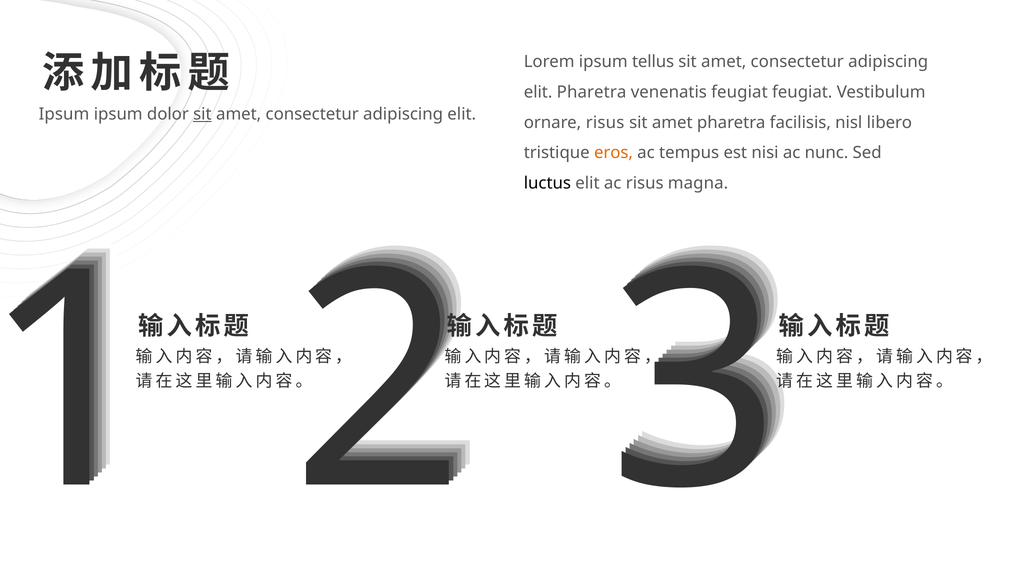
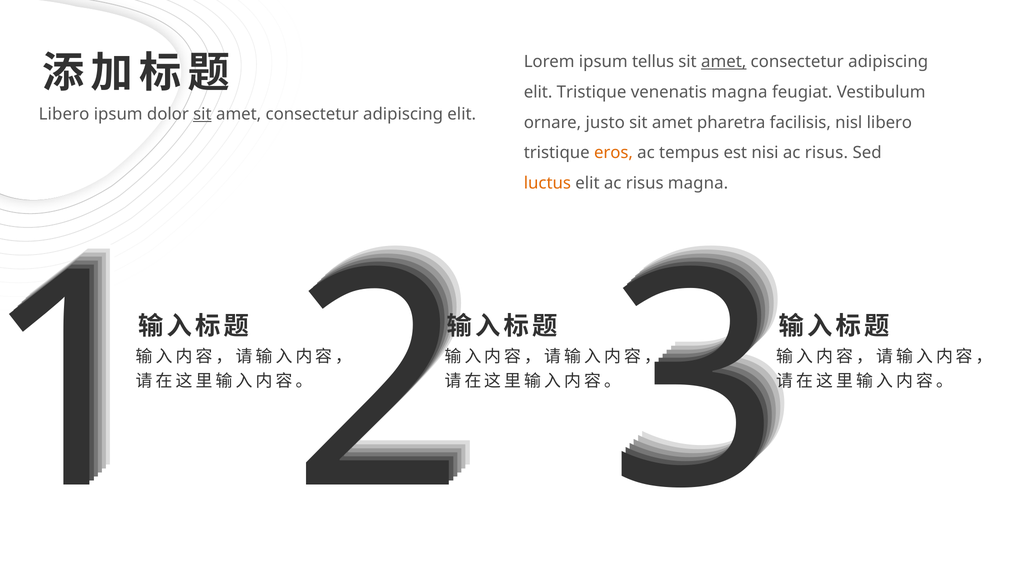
amet at (724, 62) underline: none -> present
elit Pharetra: Pharetra -> Tristique
venenatis feugiat: feugiat -> magna
Ipsum at (64, 114): Ipsum -> Libero
ornare risus: risus -> justo
nisi ac nunc: nunc -> risus
luctus colour: black -> orange
